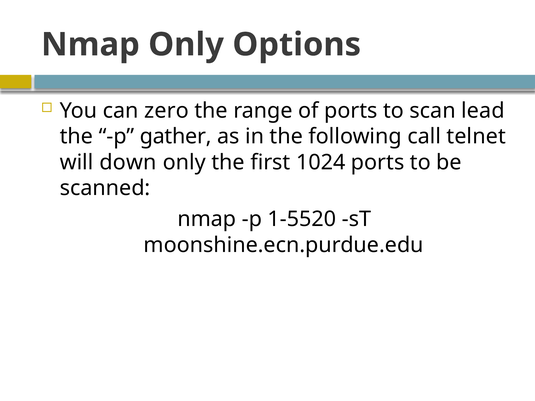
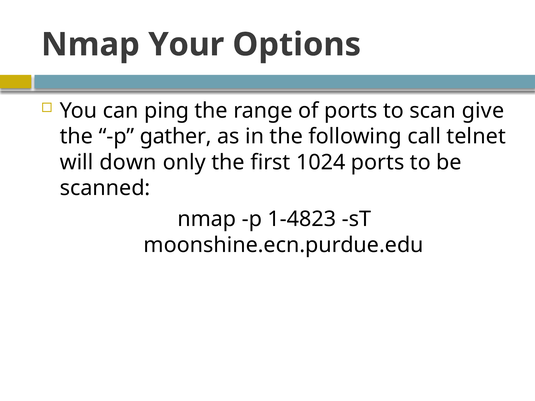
Nmap Only: Only -> Your
zero: zero -> ping
lead: lead -> give
1-5520: 1-5520 -> 1-4823
